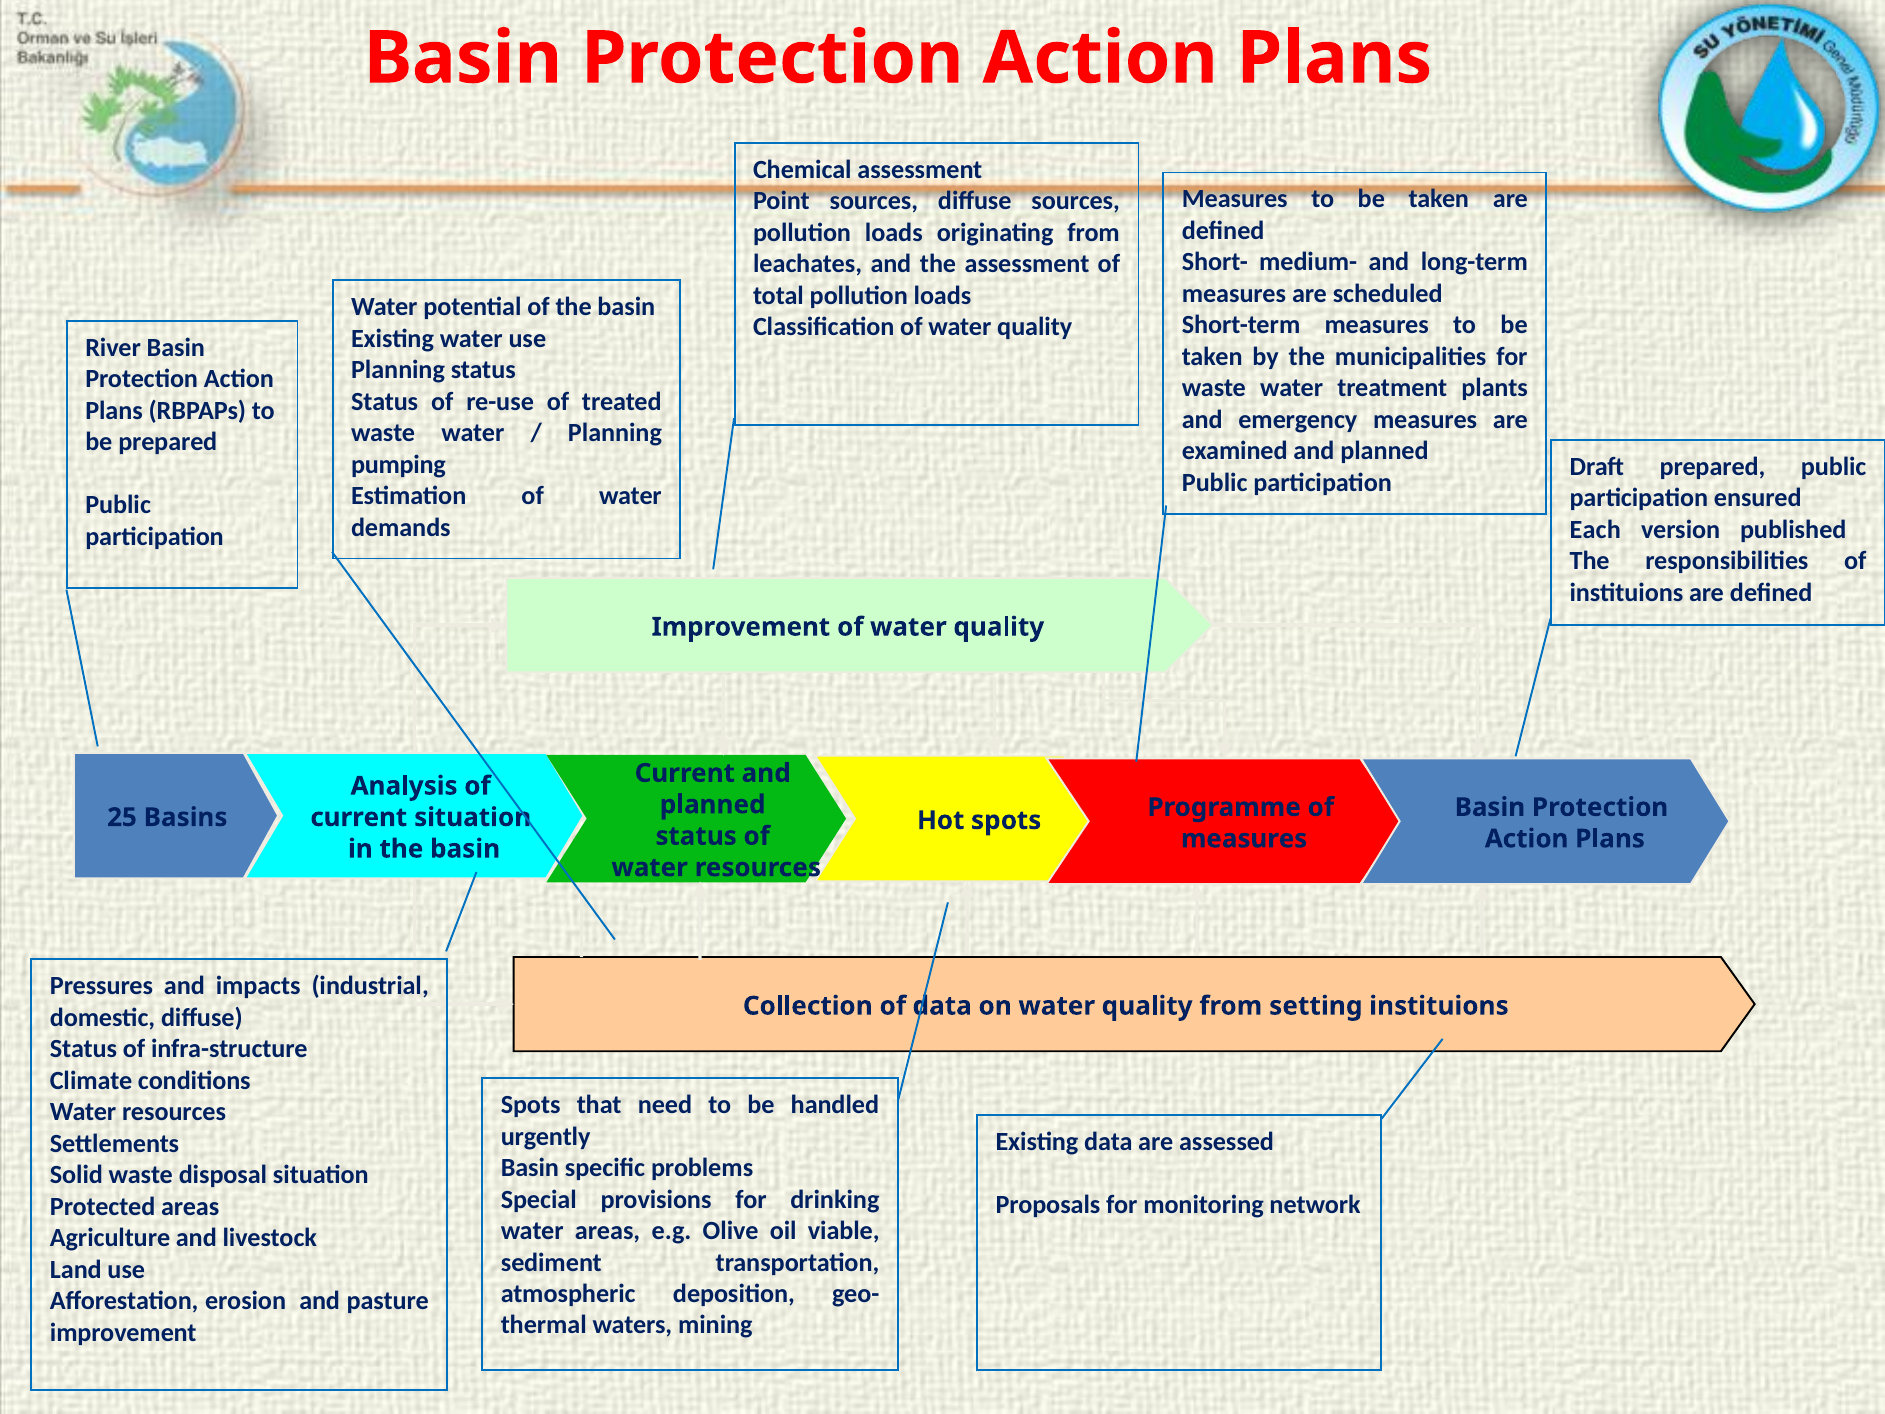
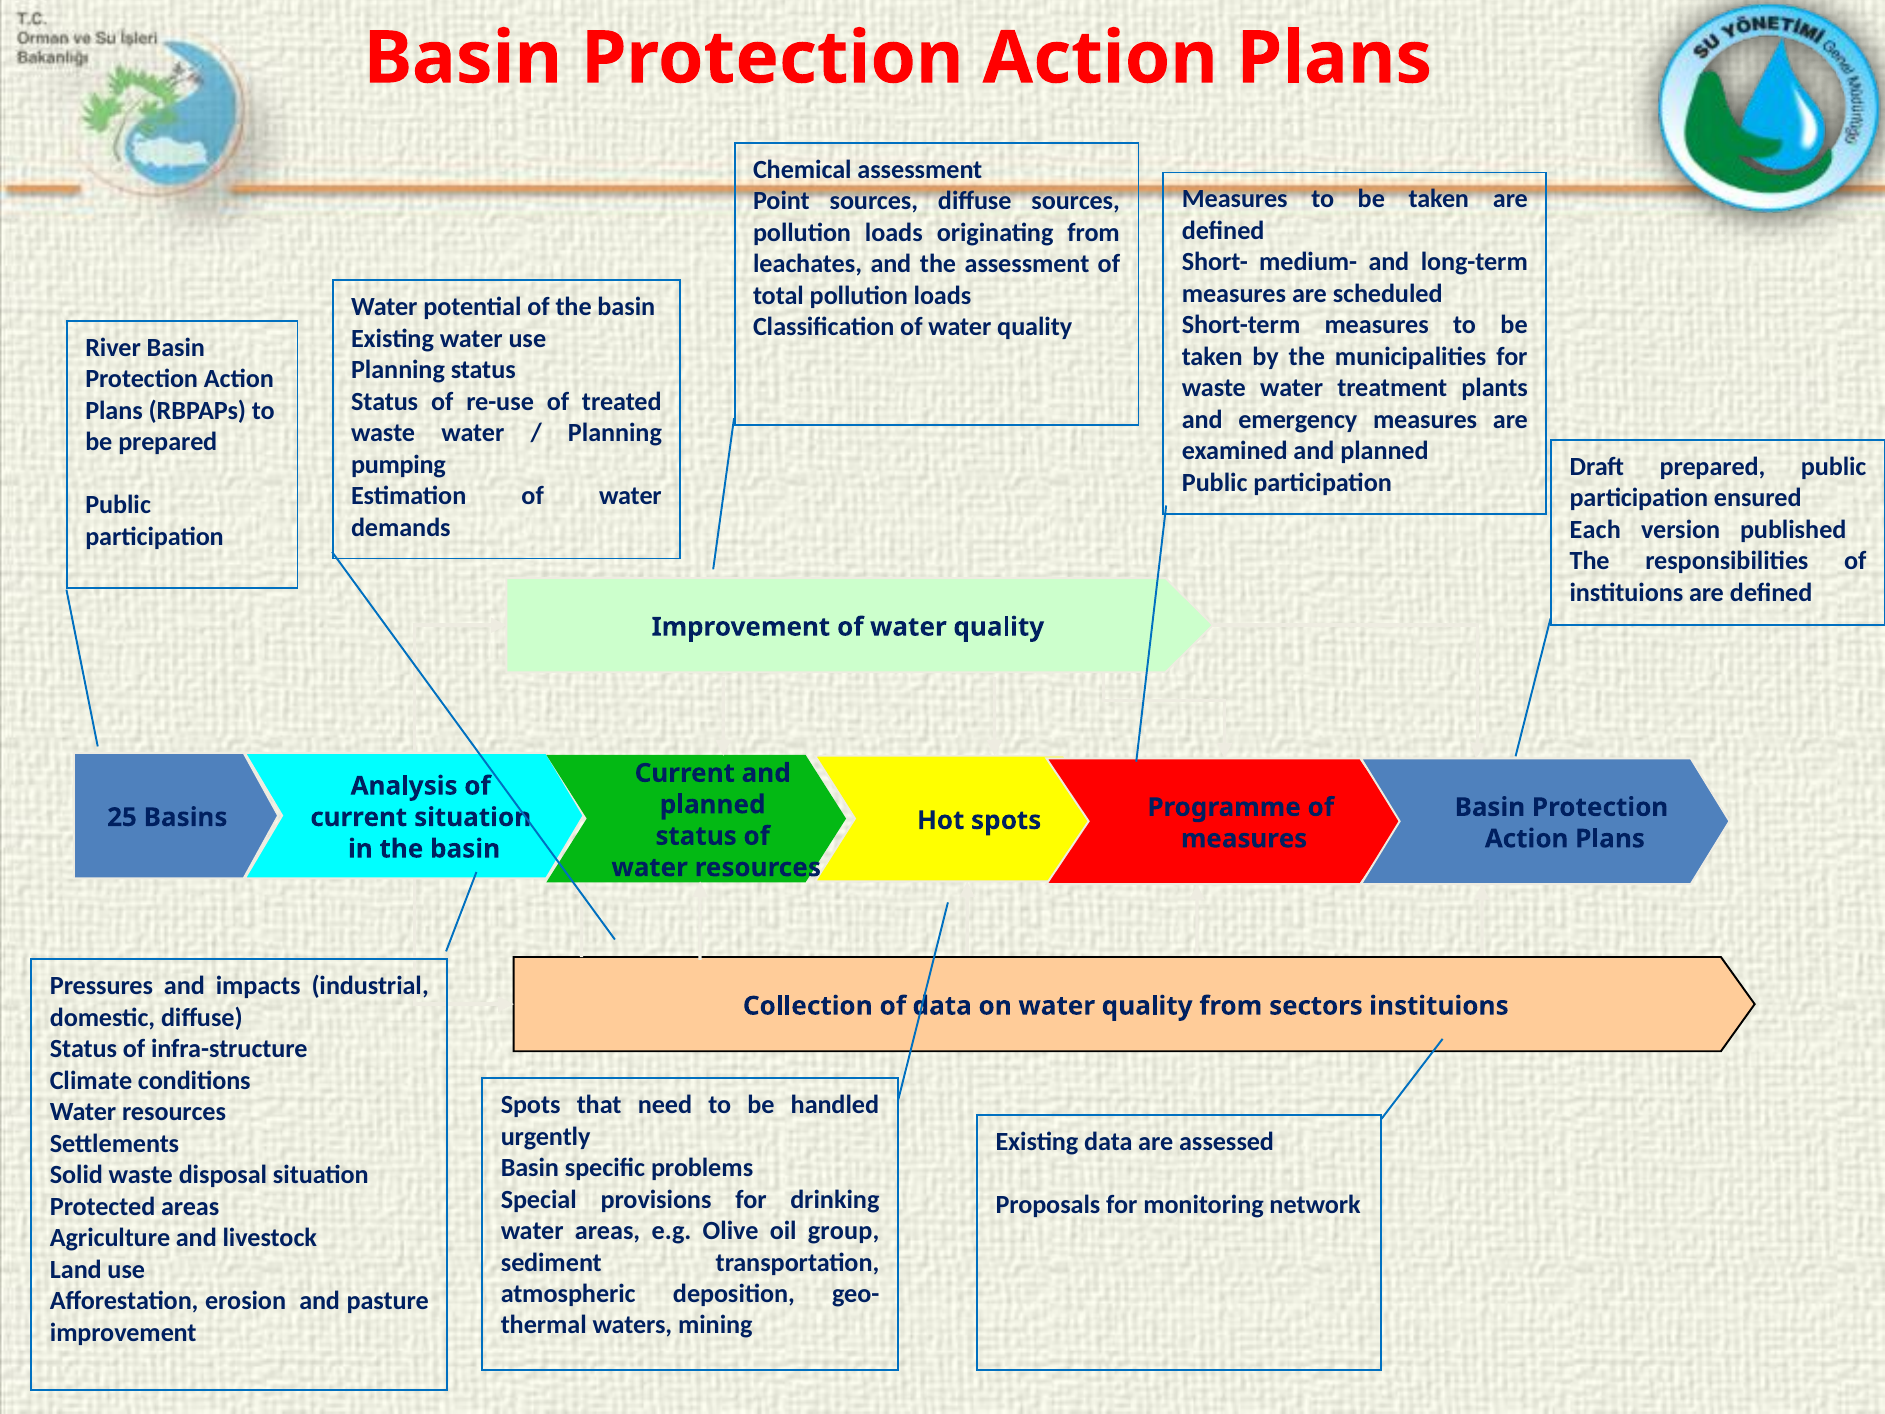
setting: setting -> sectors
viable: viable -> group
